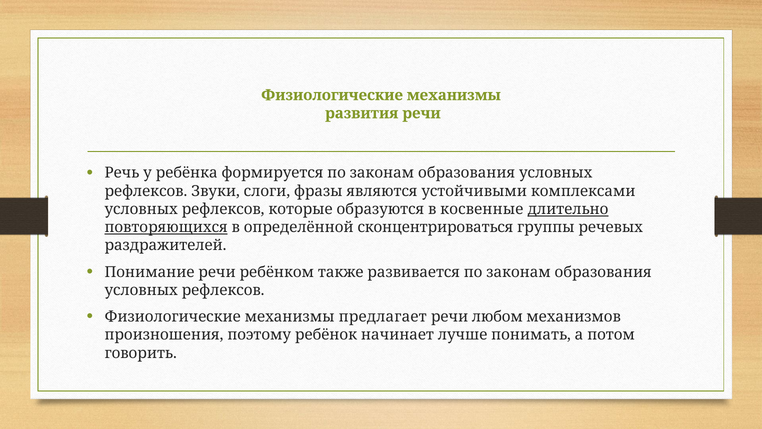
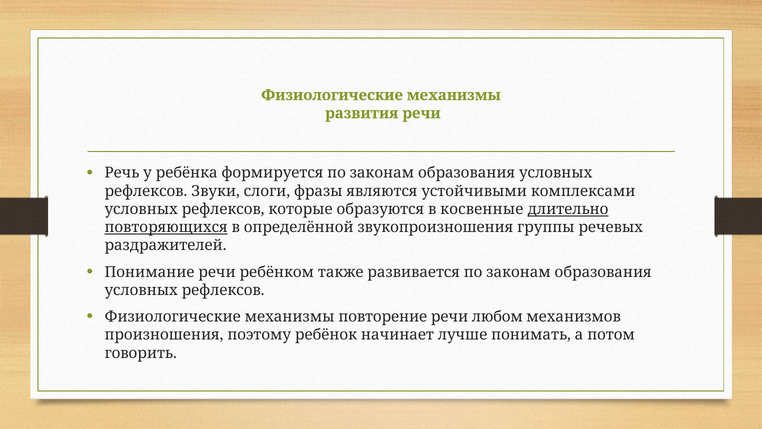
сконцентрироваться: сконцентрироваться -> звукопроизношения
предлагает: предлагает -> повторение
